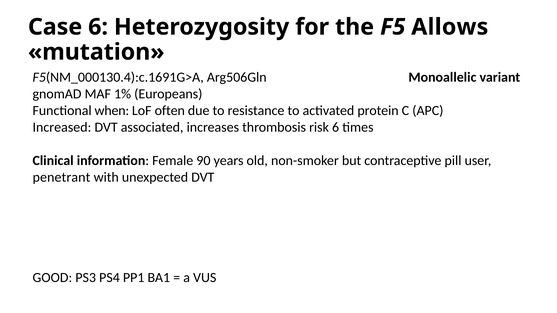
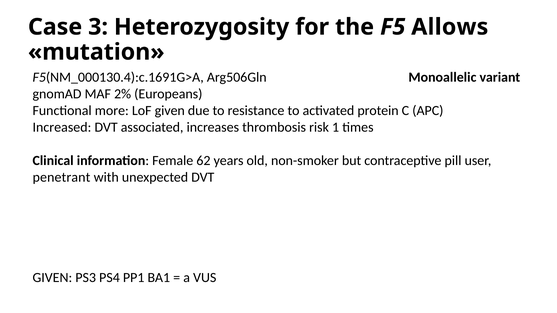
Case 6: 6 -> 3
1%: 1% -> 2%
when: when -> more
LoF often: often -> given
risk 6: 6 -> 1
90: 90 -> 62
GOOD at (52, 278): GOOD -> GIVEN
